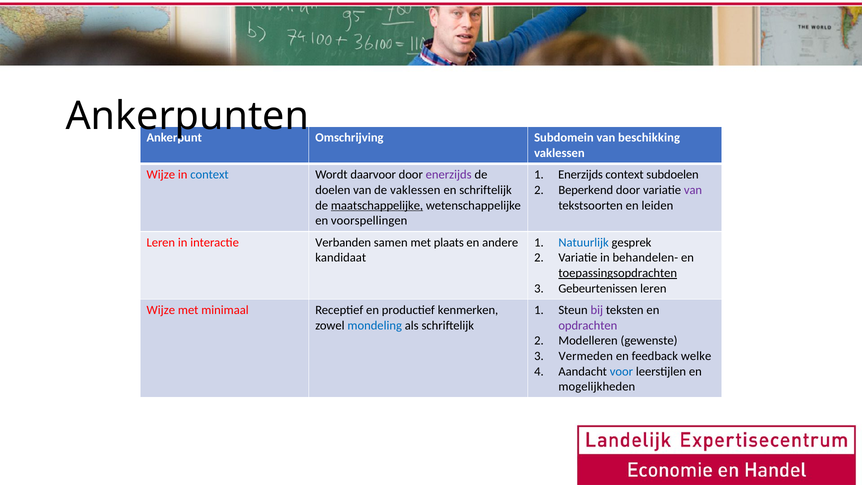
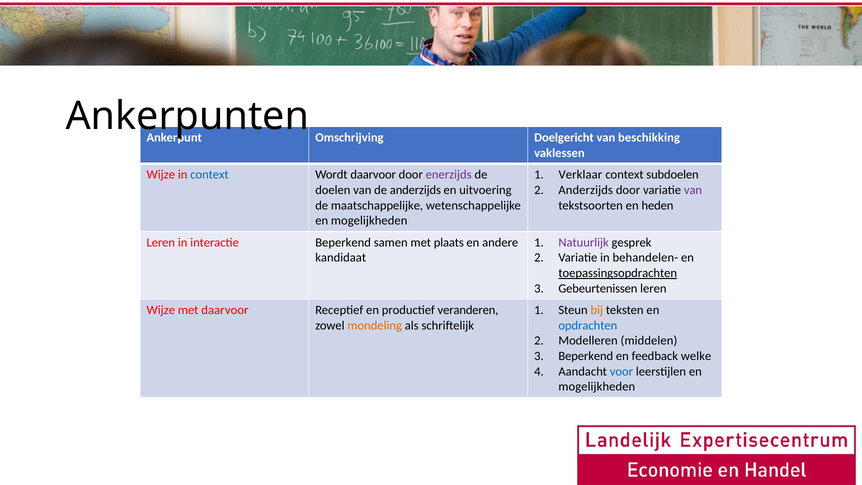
Subdomein: Subdomein -> Doelgericht
Enerzijds at (581, 175): Enerzijds -> Verklaar
de vaklessen: vaklessen -> anderzijds
en schriftelijk: schriftelijk -> uitvoering
Beperkend at (586, 190): Beperkend -> Anderzijds
maatschappelijke underline: present -> none
leiden: leiden -> heden
voorspellingen at (369, 221): voorspellingen -> mogelijkheden
interactie Verbanden: Verbanden -> Beperkend
Natuurlijk colour: blue -> purple
met minimaal: minimaal -> daarvoor
kenmerken: kenmerken -> veranderen
bij colour: purple -> orange
mondeling colour: blue -> orange
opdrachten colour: purple -> blue
gewenste: gewenste -> middelen
Vermeden at (586, 356): Vermeden -> Beperkend
